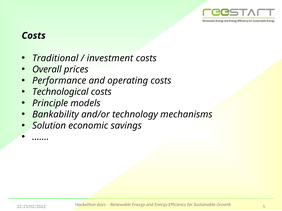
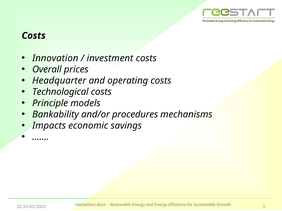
Traditional: Traditional -> Innovation
Performance: Performance -> Headquarter
technology: technology -> procedures
Solution: Solution -> Impacts
